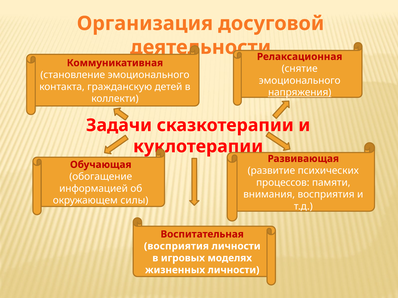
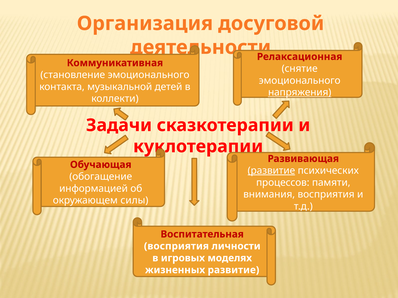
гражданскую: гражданскую -> музыкальной
развитие at (271, 171) underline: none -> present
жизненных личности: личности -> развитие
